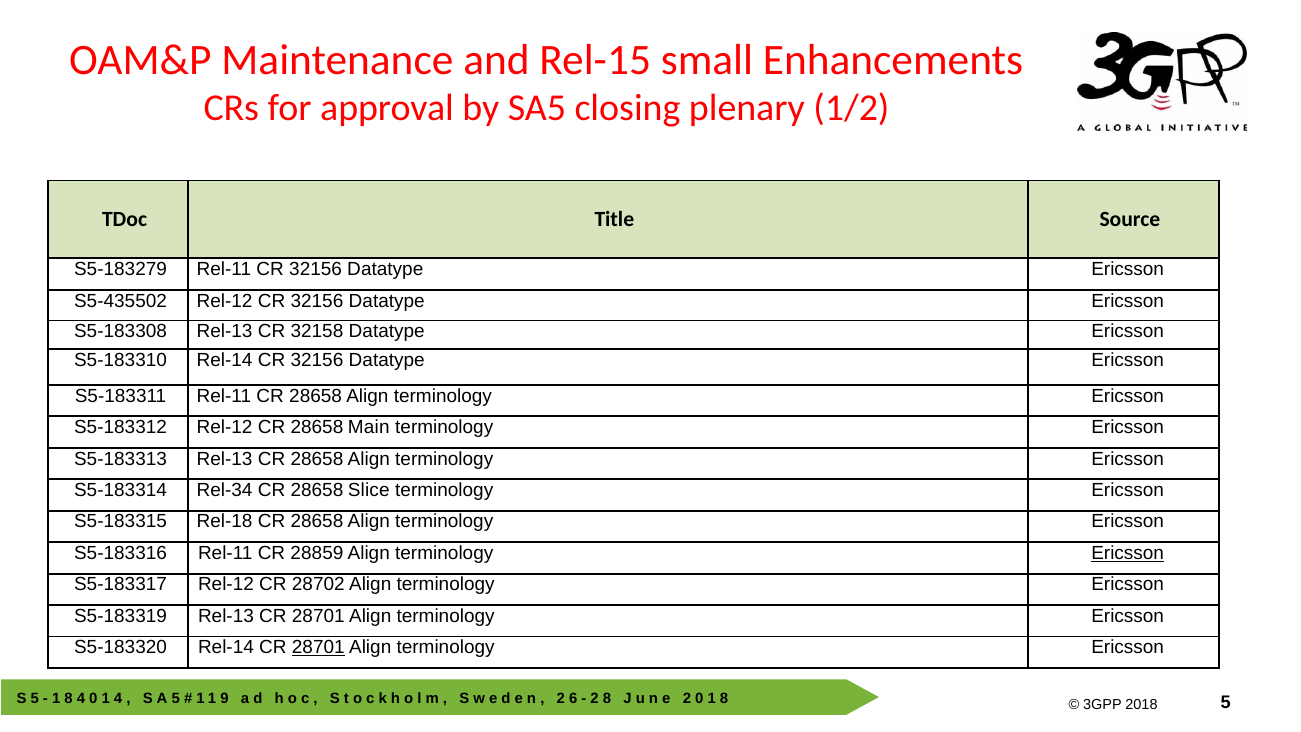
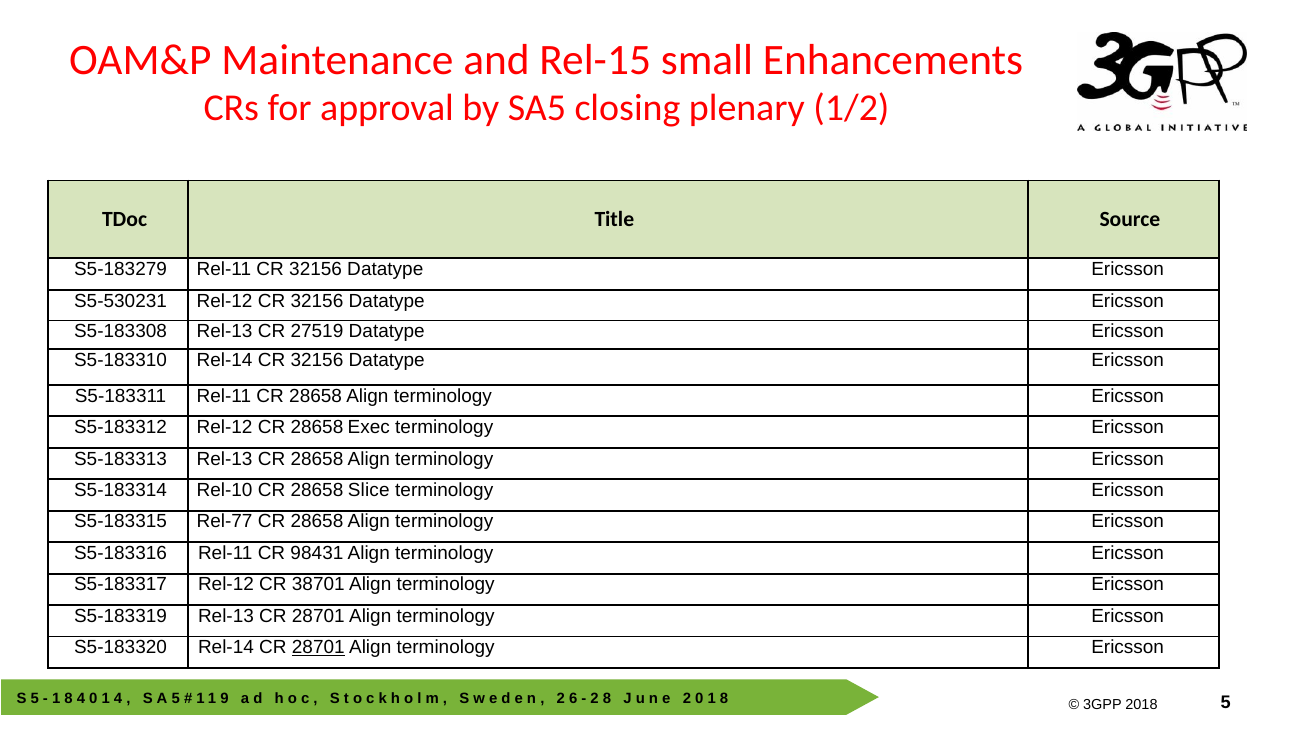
S5‑435502: S5‑435502 -> S5‑530231
32158: 32158 -> 27519
Main: Main -> Exec
Rel-34: Rel-34 -> Rel-10
Rel-18: Rel-18 -> Rel-77
28859: 28859 -> 98431
Ericsson at (1128, 553) underline: present -> none
28702: 28702 -> 38701
